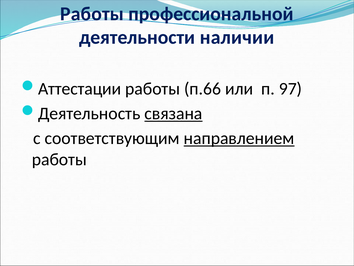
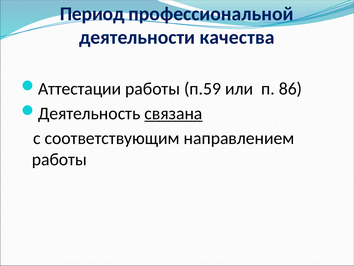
Работы at (92, 14): Работы -> Период
наличии: наличии -> качества
п.66: п.66 -> п.59
97: 97 -> 86
направлением underline: present -> none
